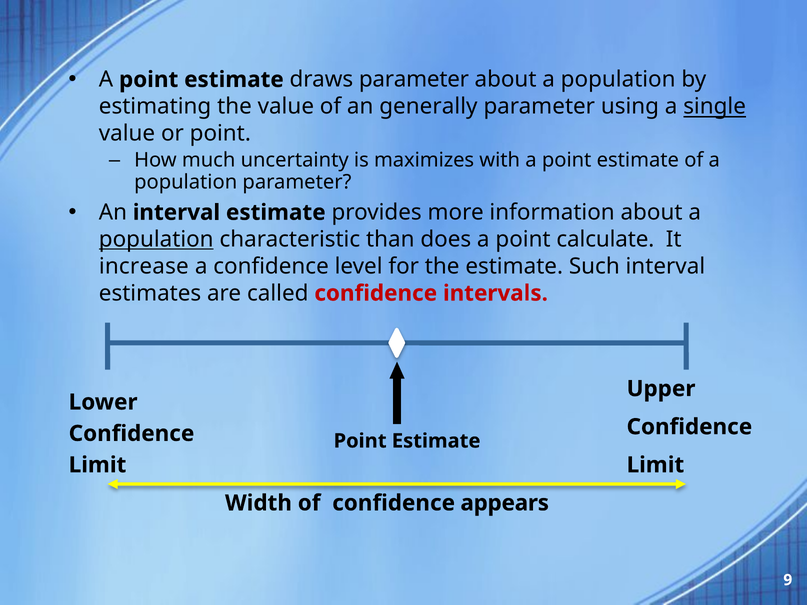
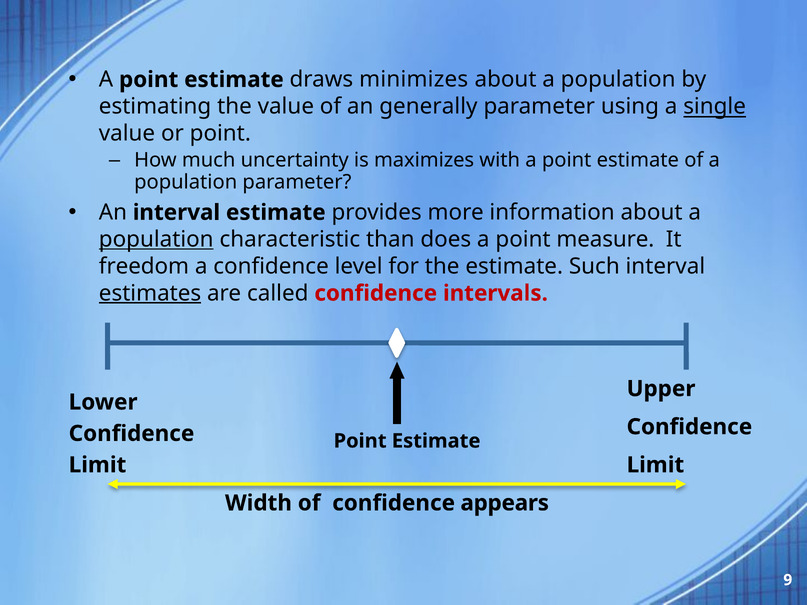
draws parameter: parameter -> minimizes
calculate: calculate -> measure
increase: increase -> freedom
estimates underline: none -> present
